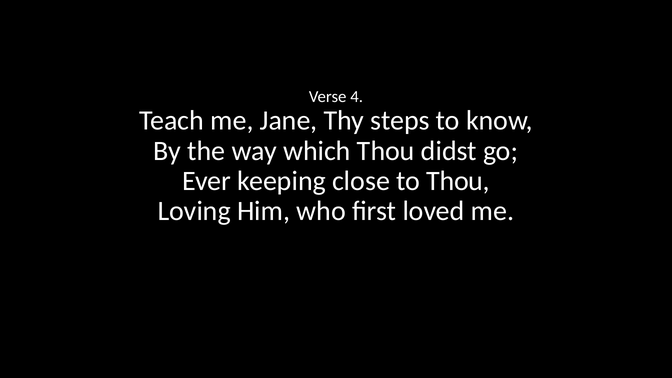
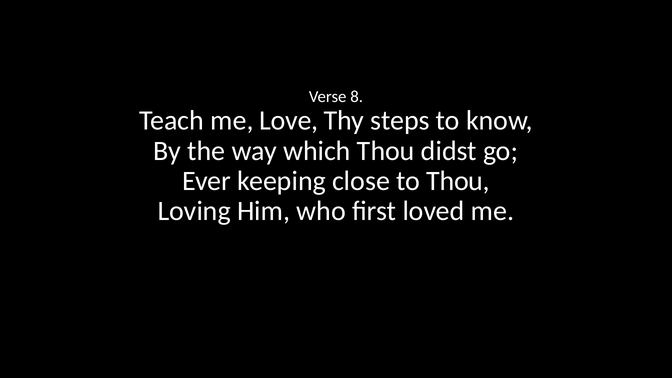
4: 4 -> 8
Jane: Jane -> Love
